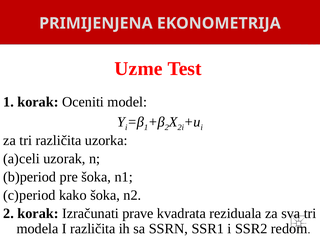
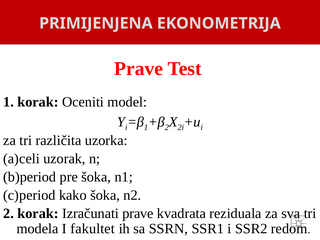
Uzme at (138, 69): Uzme -> Prave
I različita: različita -> fakultet
